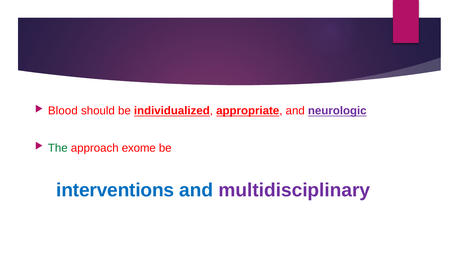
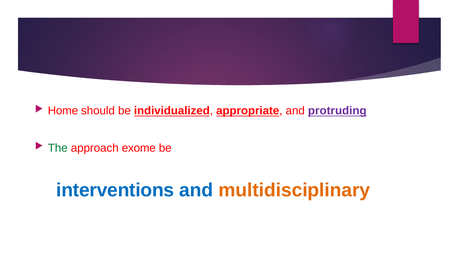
Blood: Blood -> Home
neurologic: neurologic -> protruding
multidisciplinary colour: purple -> orange
